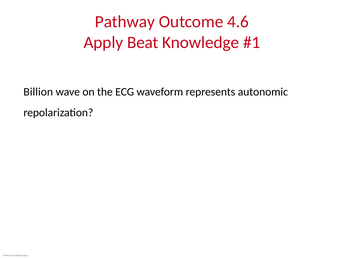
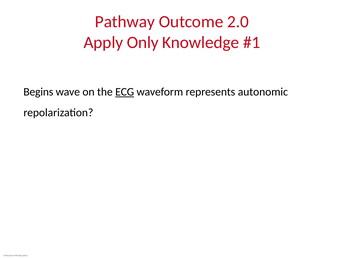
4.6: 4.6 -> 2.0
Beat: Beat -> Only
Billion: Billion -> Begins
ECG underline: none -> present
